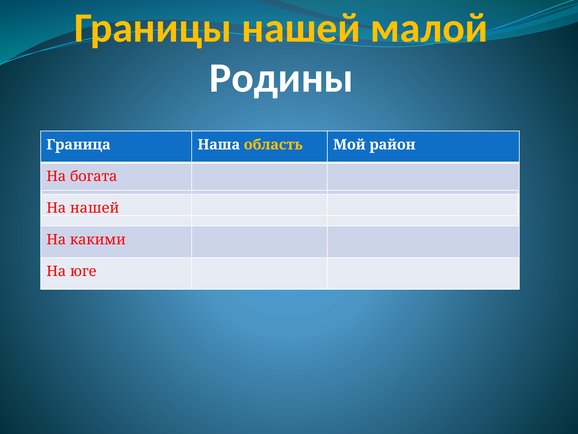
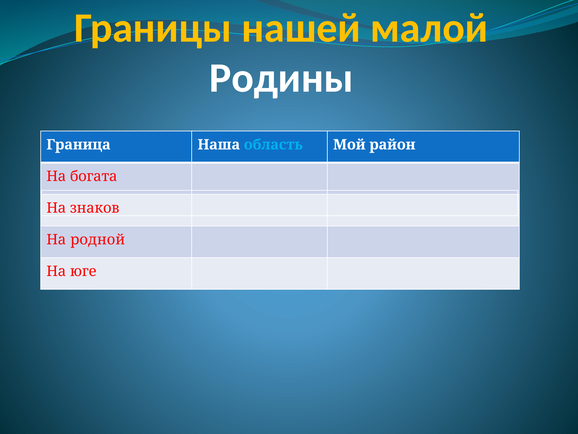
область colour: yellow -> light blue
На нашей: нашей -> знаков
какими: какими -> родной
